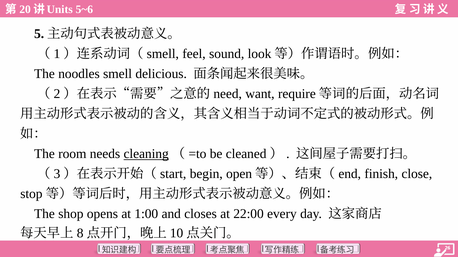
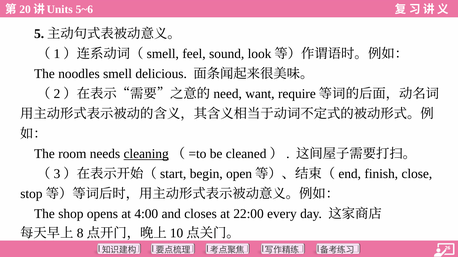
1:00: 1:00 -> 4:00
